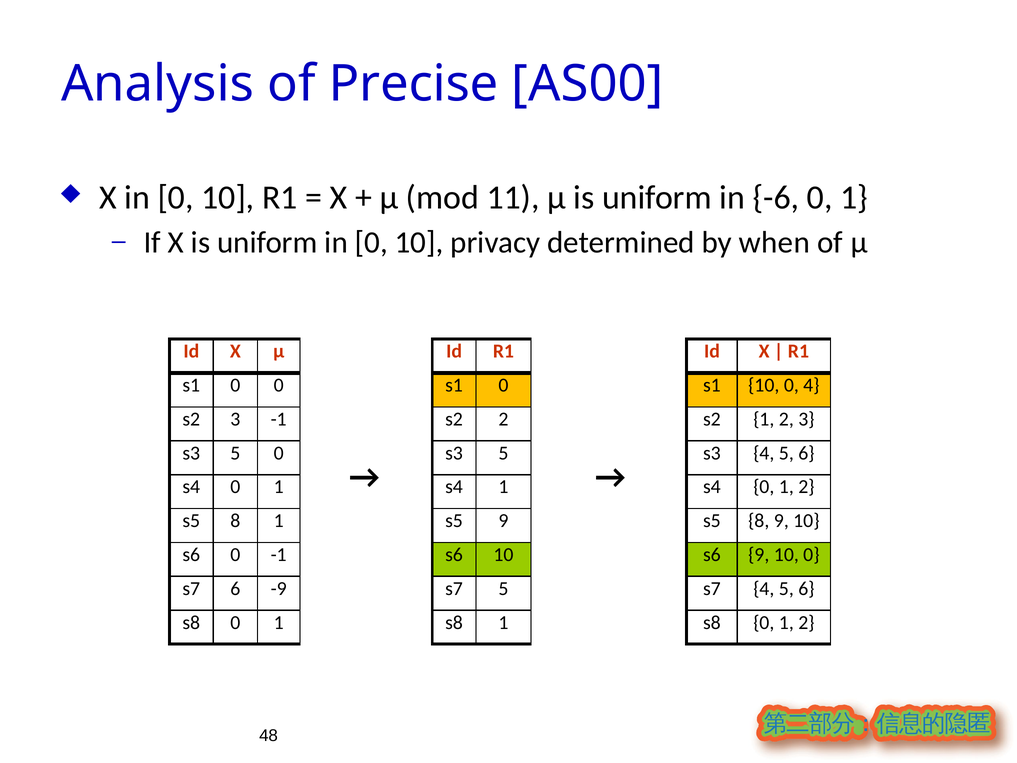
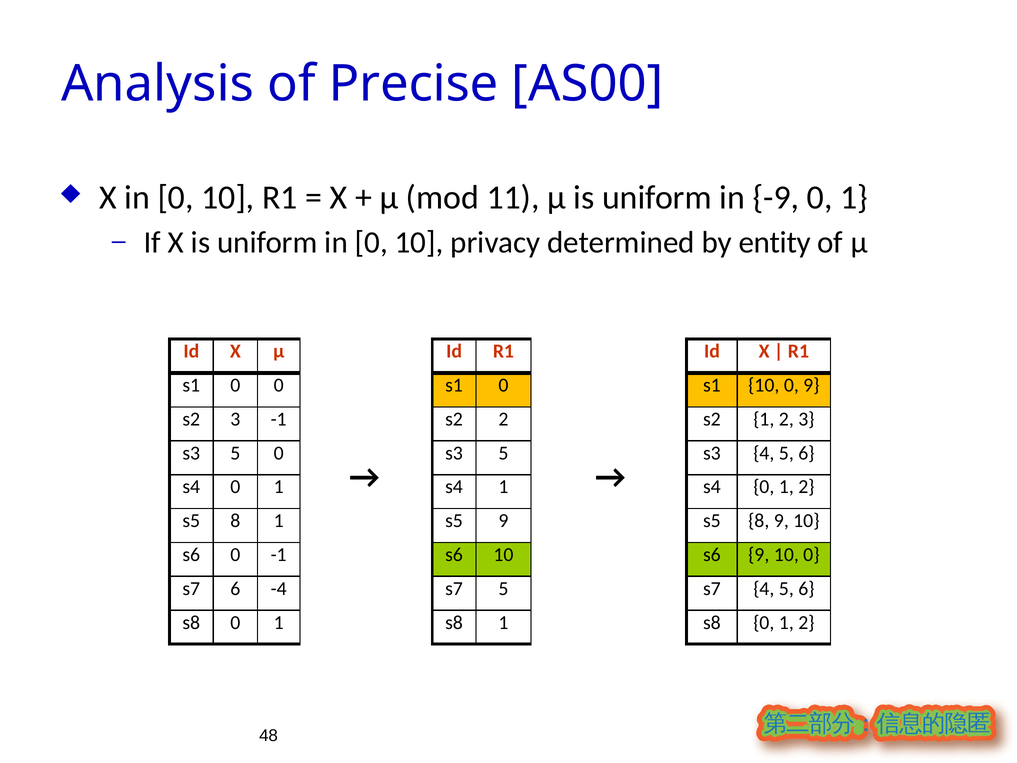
-6: -6 -> -9
when: when -> entity
0 4: 4 -> 9
-9: -9 -> -4
